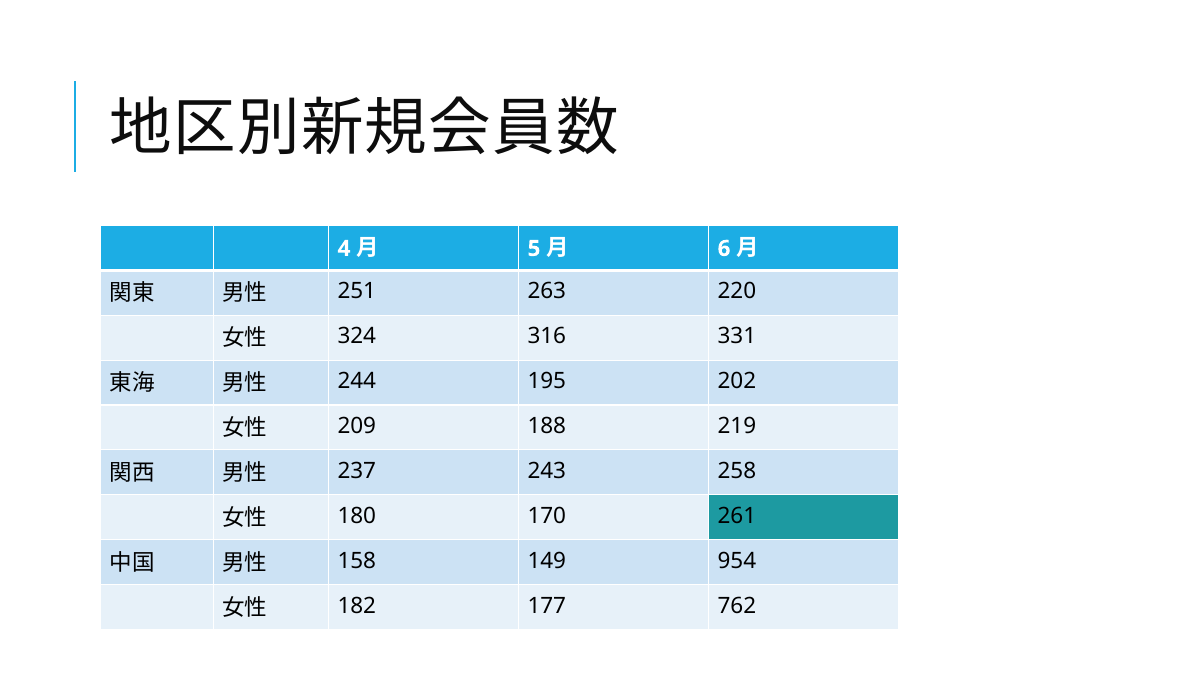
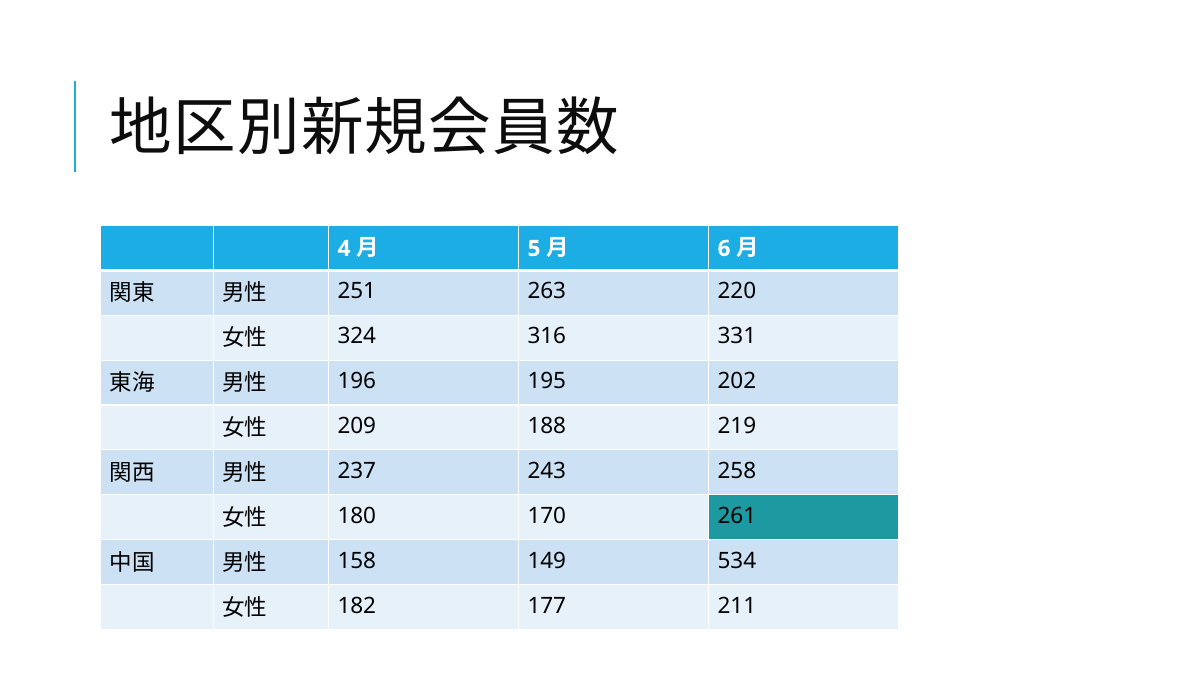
244: 244 -> 196
954: 954 -> 534
762: 762 -> 211
